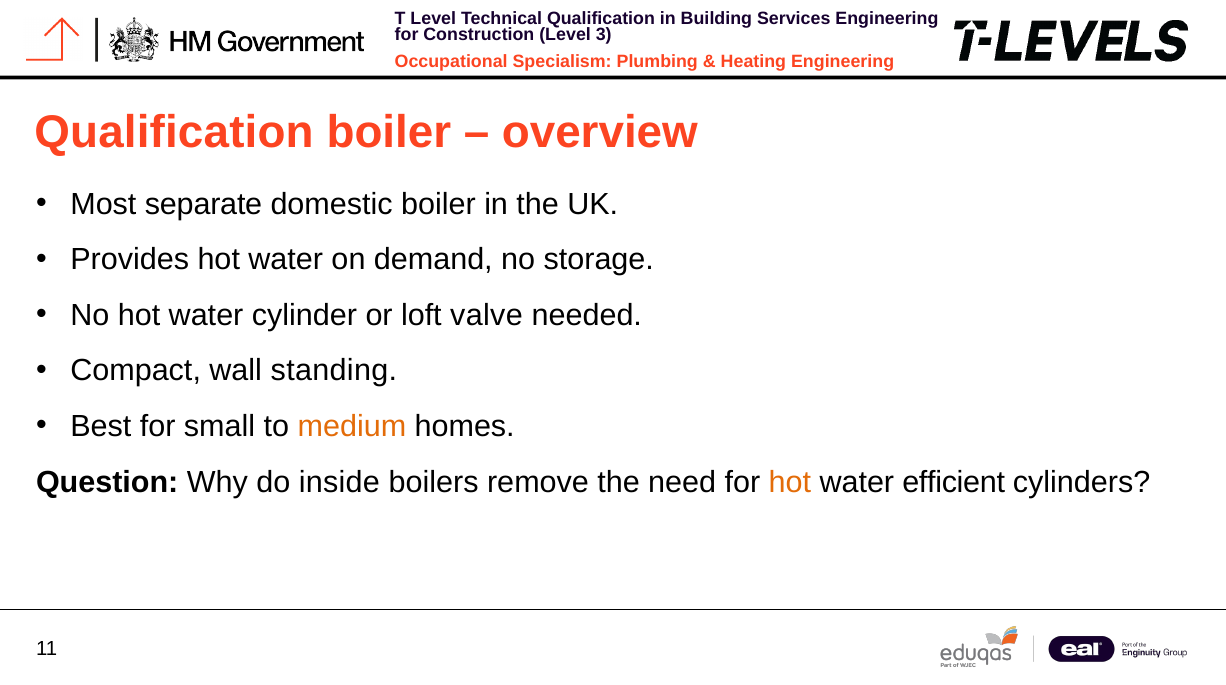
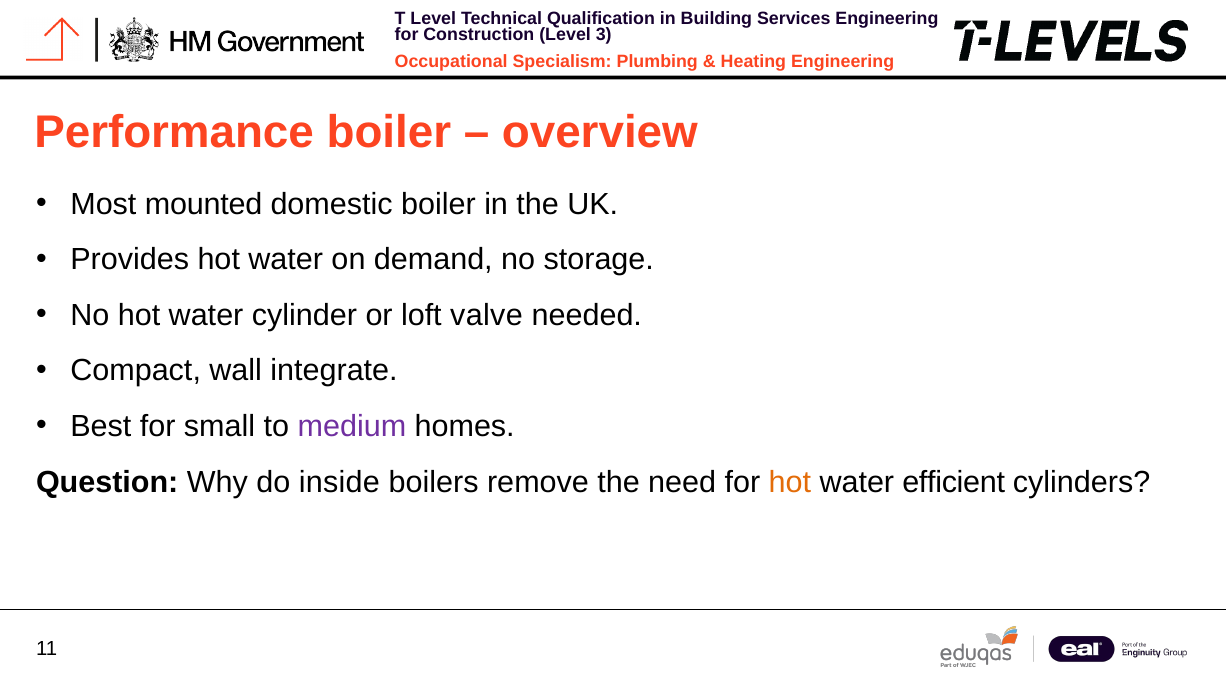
Qualification at (174, 133): Qualification -> Performance
separate: separate -> mounted
standing: standing -> integrate
medium colour: orange -> purple
